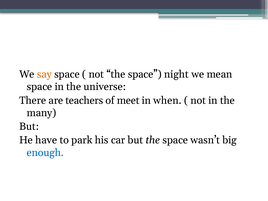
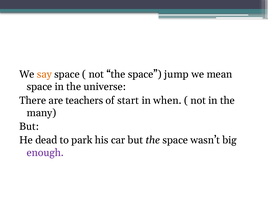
night: night -> jump
meet: meet -> start
have: have -> dead
enough colour: blue -> purple
